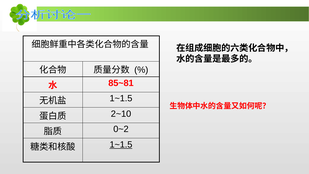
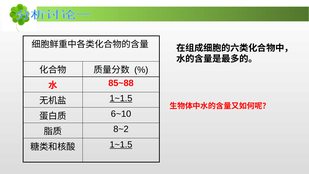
85~81: 85~81 -> 85~88
1~1.5 at (121, 98) underline: none -> present
2~10: 2~10 -> 6~10
0~2: 0~2 -> 8~2
